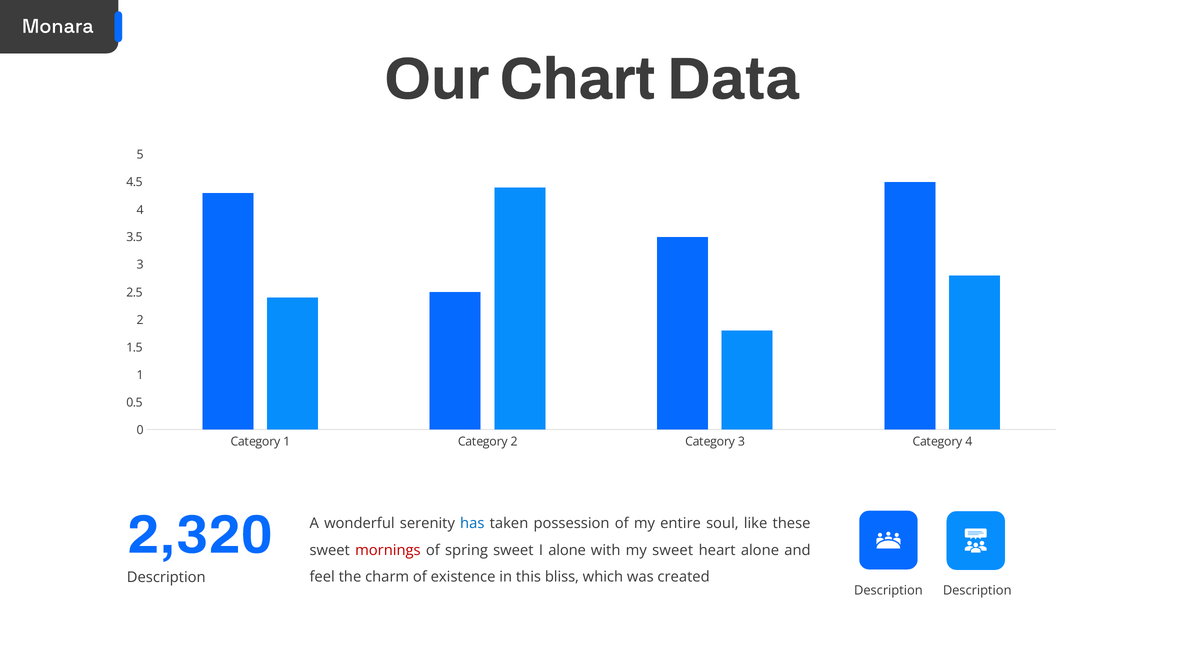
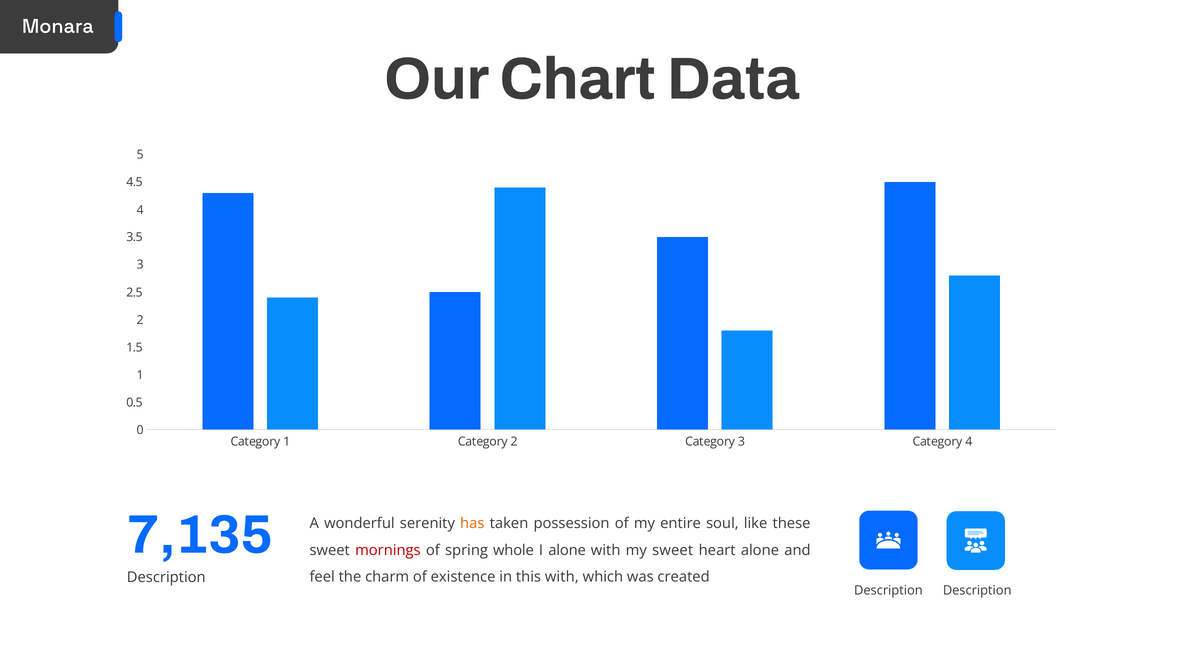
has colour: blue -> orange
2,320: 2,320 -> 7,135
spring sweet: sweet -> whole
this bliss: bliss -> with
